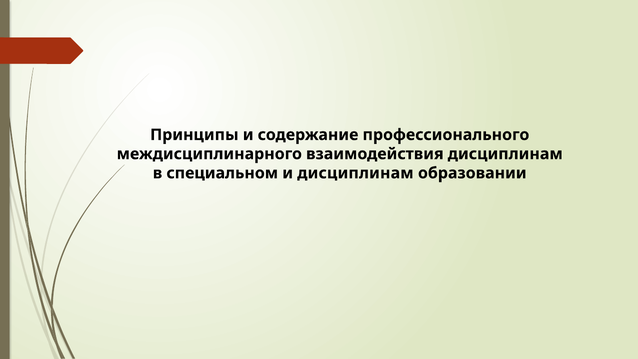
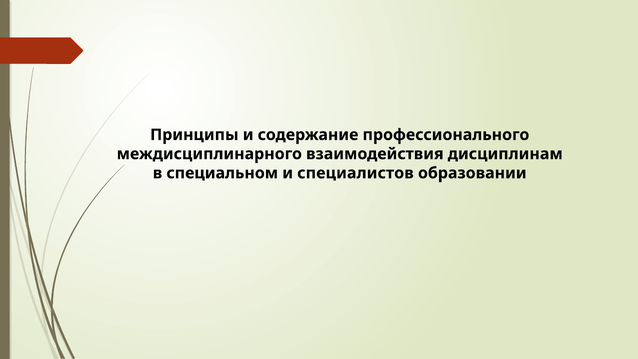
и дисциплинам: дисциплинам -> специалистов
